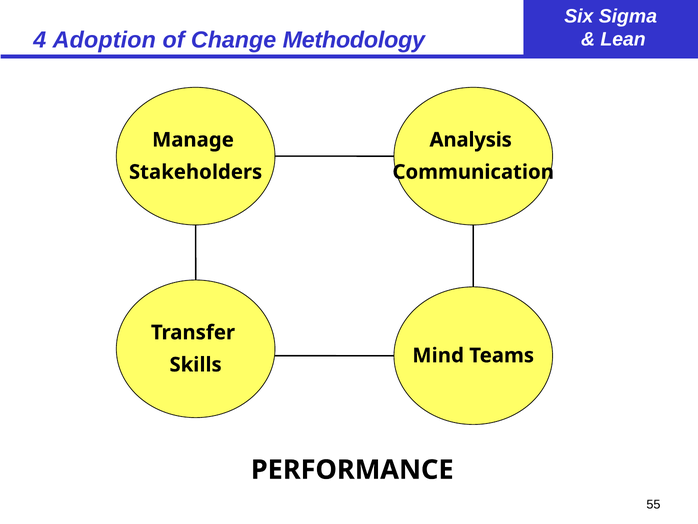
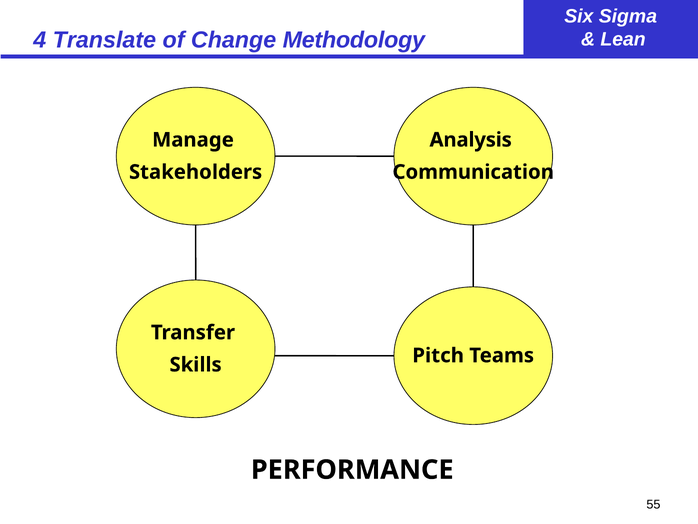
Adoption: Adoption -> Translate
Mind: Mind -> Pitch
